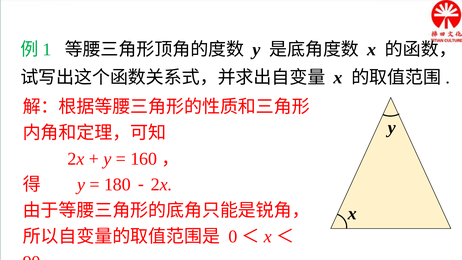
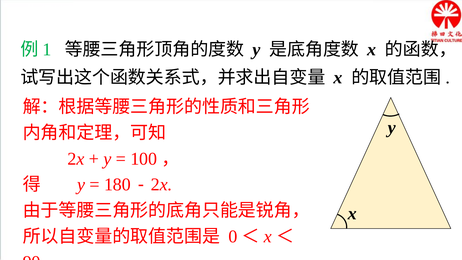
160: 160 -> 100
